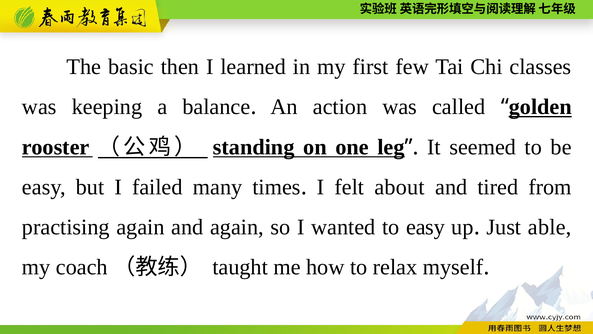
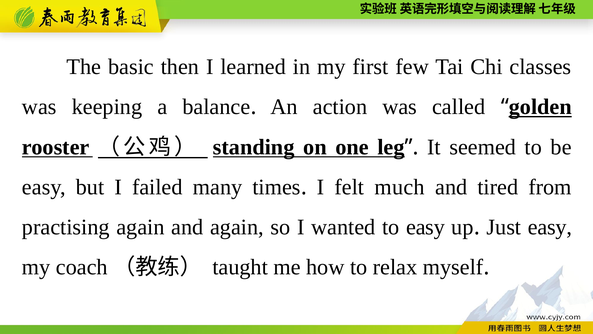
about: about -> much
Just able: able -> easy
